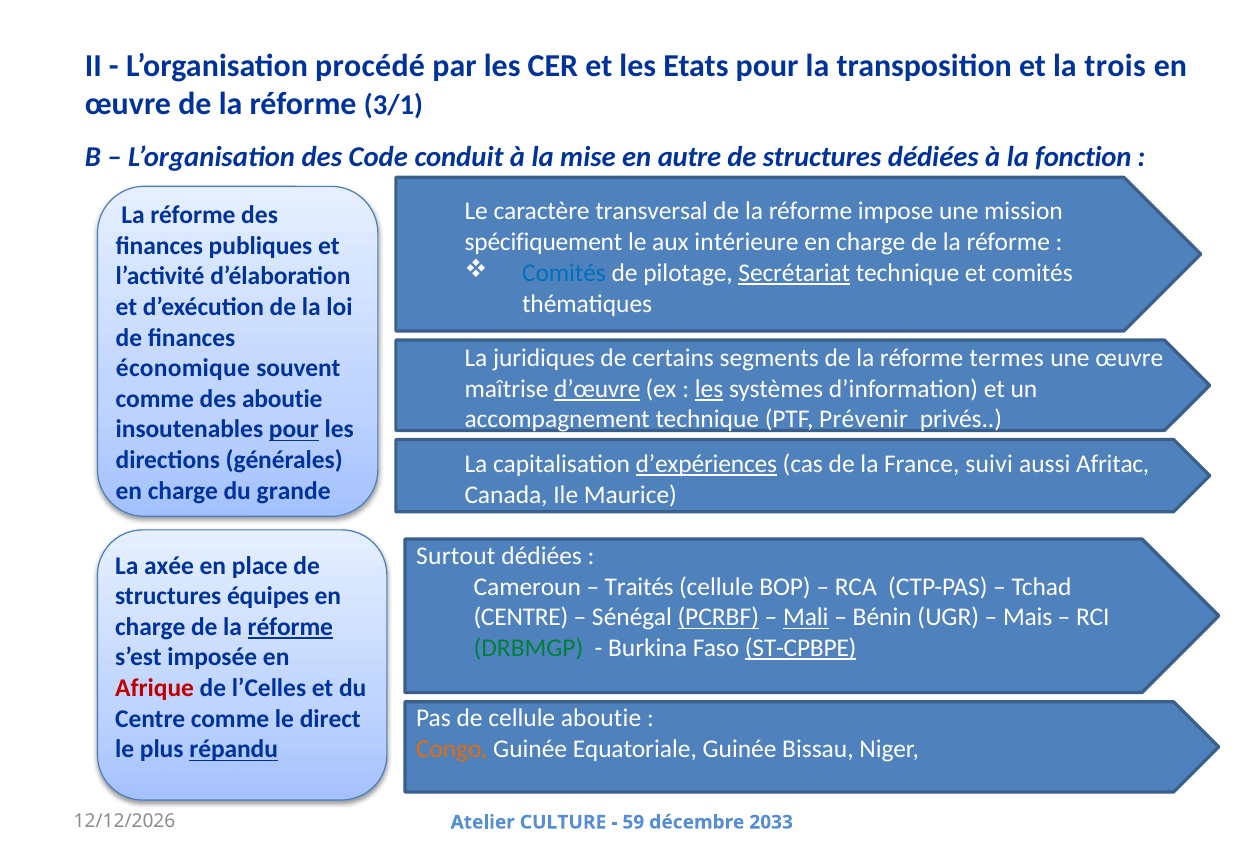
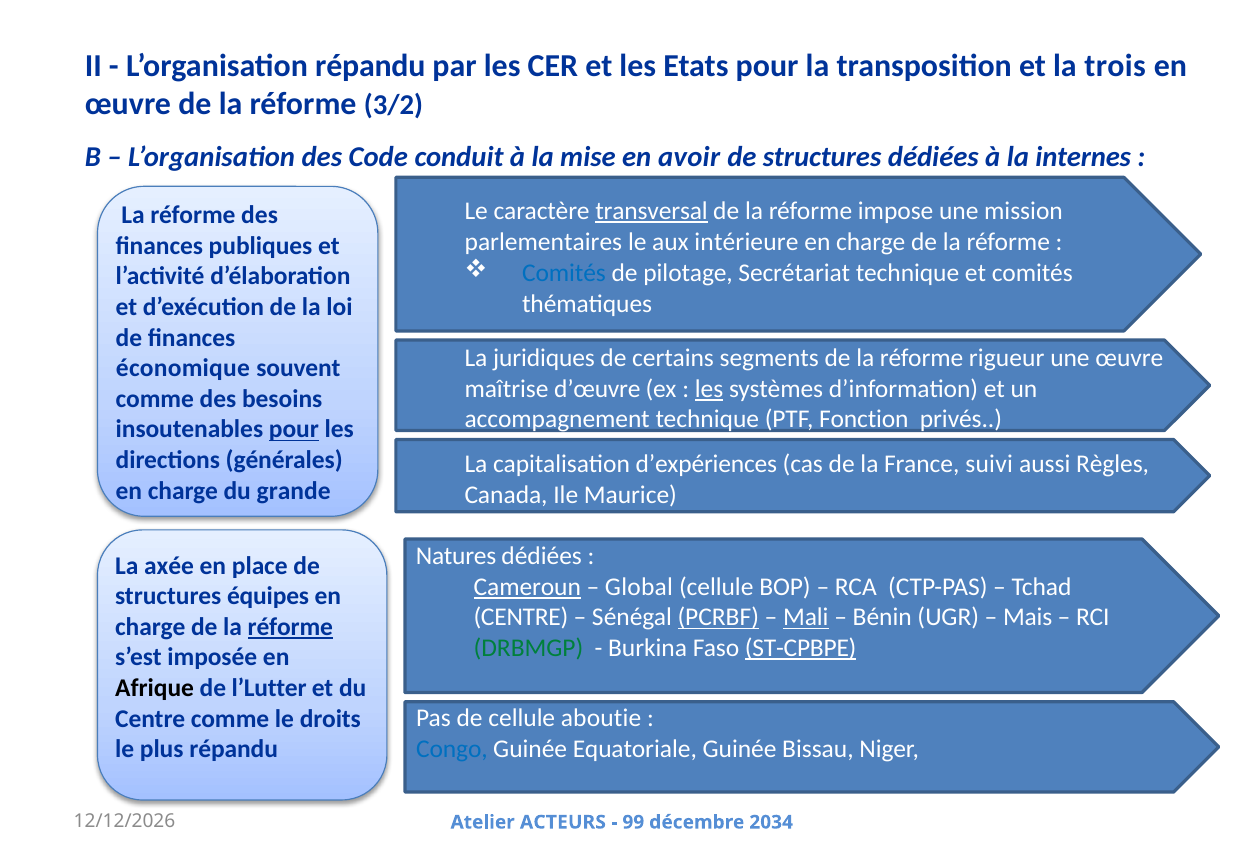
L’organisation procédé: procédé -> répandu
3/1: 3/1 -> 3/2
autre: autre -> avoir
fonction: fonction -> internes
transversal underline: none -> present
spécifiquement: spécifiquement -> parlementaires
Secrétariat underline: present -> none
termes: termes -> rigueur
d’œuvre underline: present -> none
des aboutie: aboutie -> besoins
Prévenir: Prévenir -> Fonction
d’expériences underline: present -> none
Afritac: Afritac -> Règles
Surtout: Surtout -> Natures
Cameroun underline: none -> present
Traités: Traités -> Global
Afrique colour: red -> black
l’Celles: l’Celles -> l’Lutter
direct: direct -> droits
Congo colour: orange -> blue
répandu at (234, 750) underline: present -> none
CULTURE: CULTURE -> ACTEURS
59: 59 -> 99
2033: 2033 -> 2034
